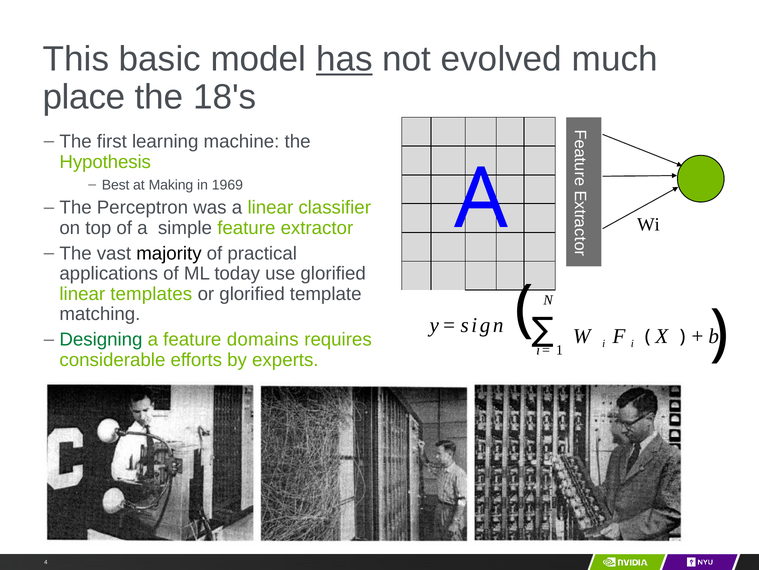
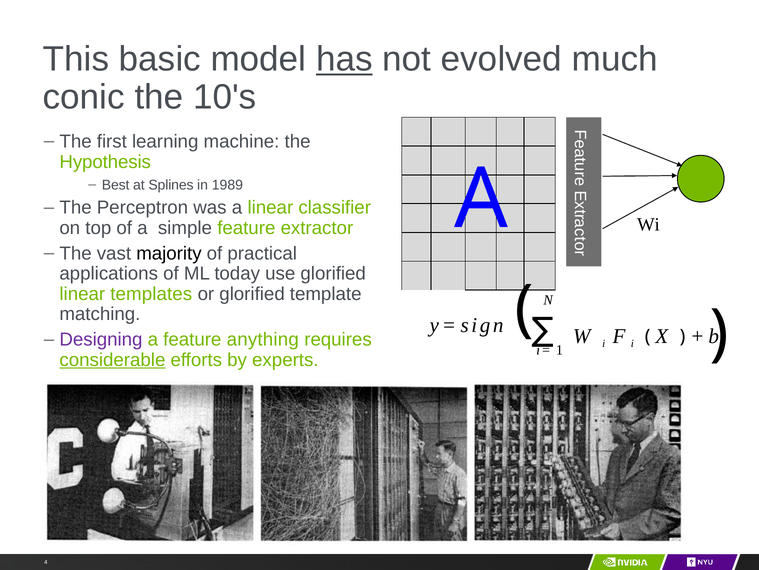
place: place -> conic
18's: 18's -> 10's
Making: Making -> Splines
1969: 1969 -> 1989
Designing colour: green -> purple
domains: domains -> anything
considerable underline: none -> present
